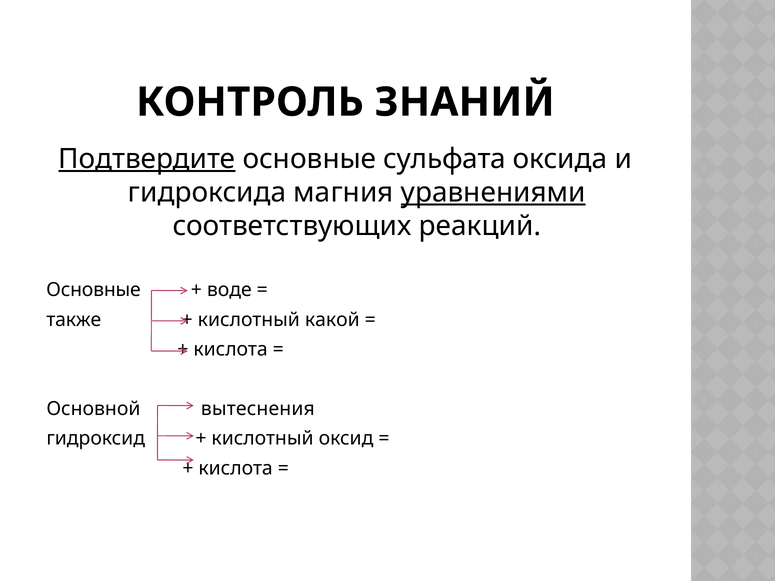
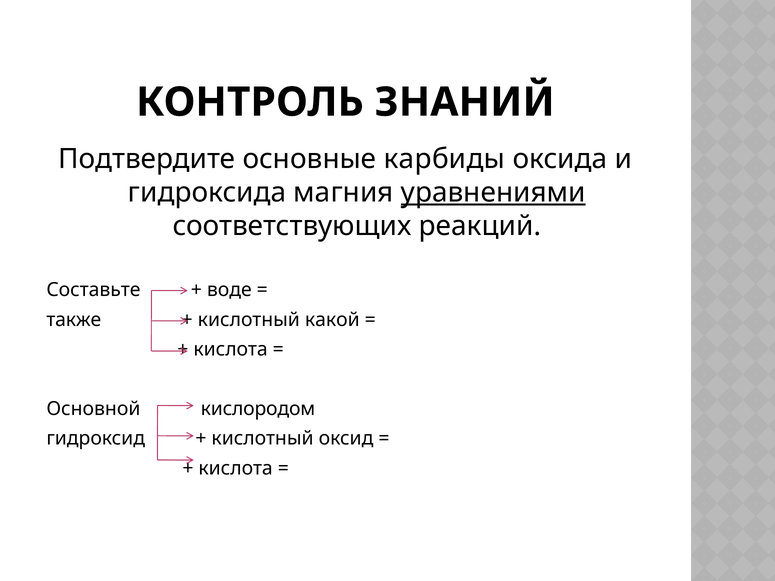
Подтвердите underline: present -> none
сульфата: сульфата -> карбиды
Основные at (94, 290): Основные -> Составьте
вытеснения: вытеснения -> кислородом
